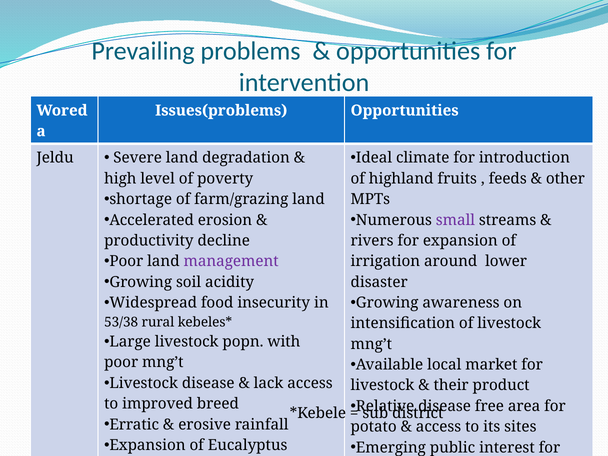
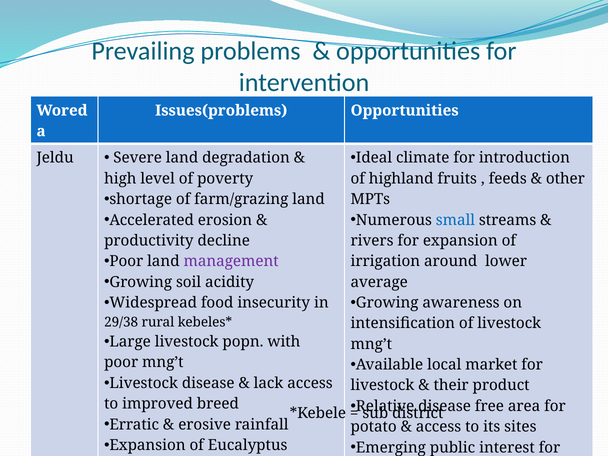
small colour: purple -> blue
disaster: disaster -> average
53/38: 53/38 -> 29/38
